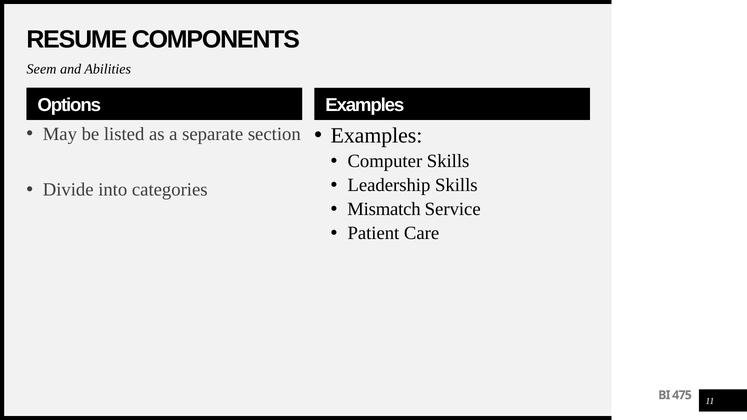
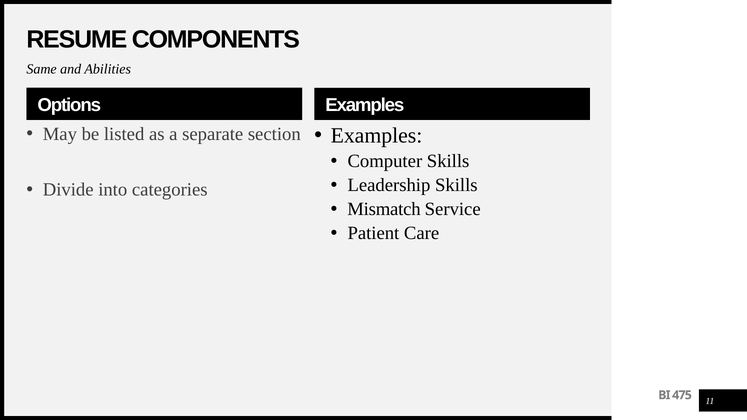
Seem: Seem -> Same
